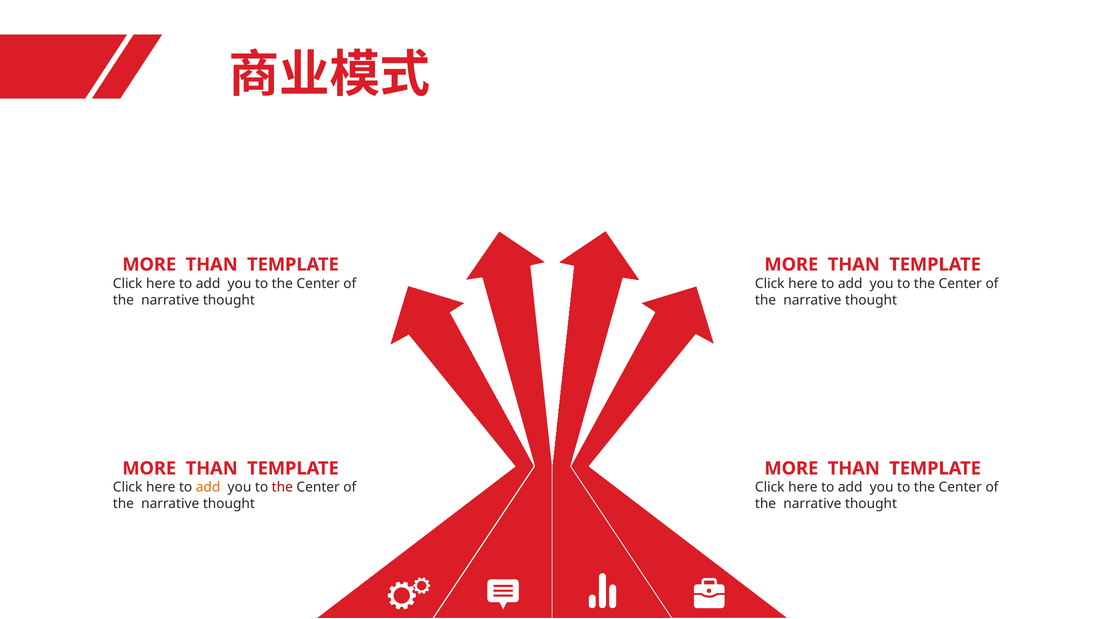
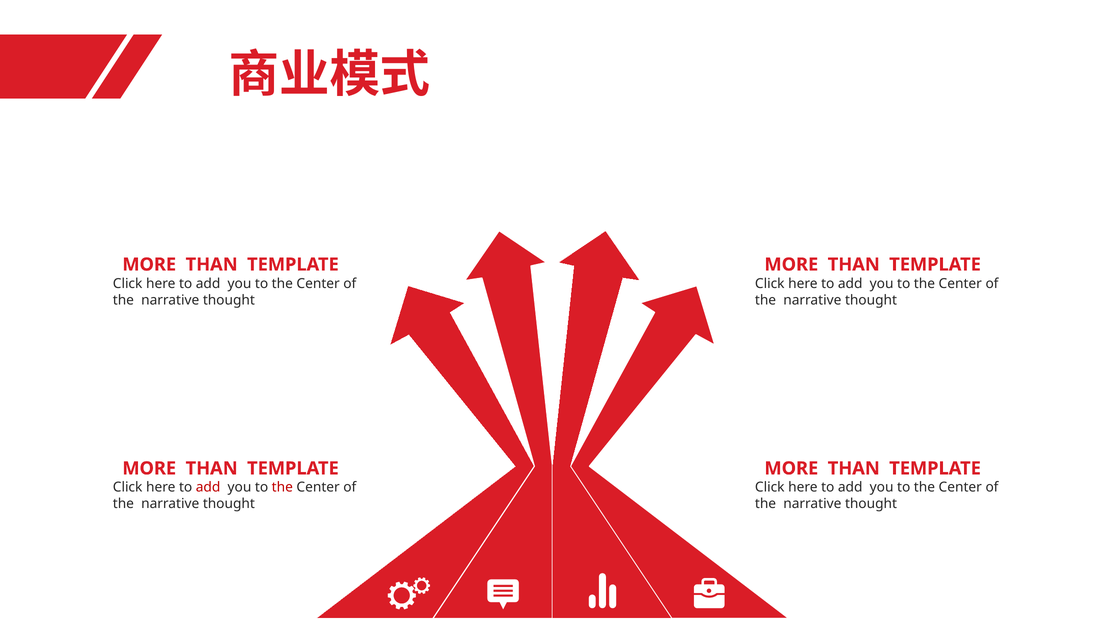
add at (208, 487) colour: orange -> red
